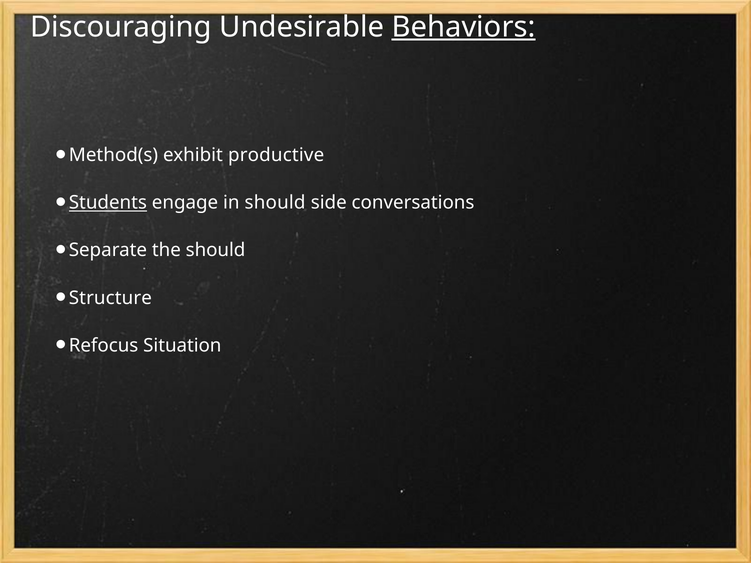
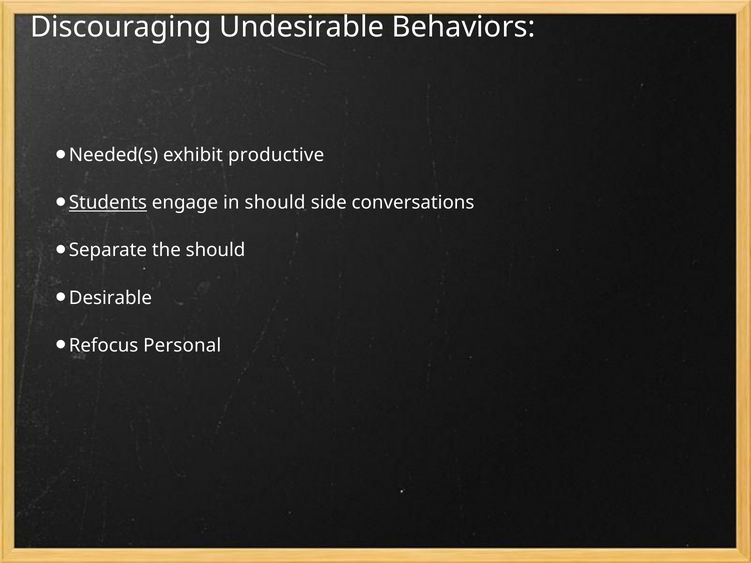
Behaviors underline: present -> none
Method(s: Method(s -> Needed(s
Structure: Structure -> Desirable
Situation: Situation -> Personal
